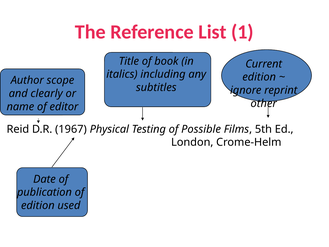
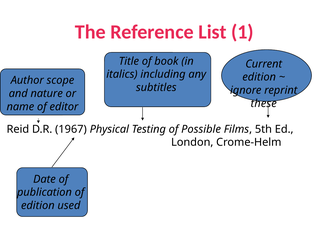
clearly: clearly -> nature
other: other -> these
